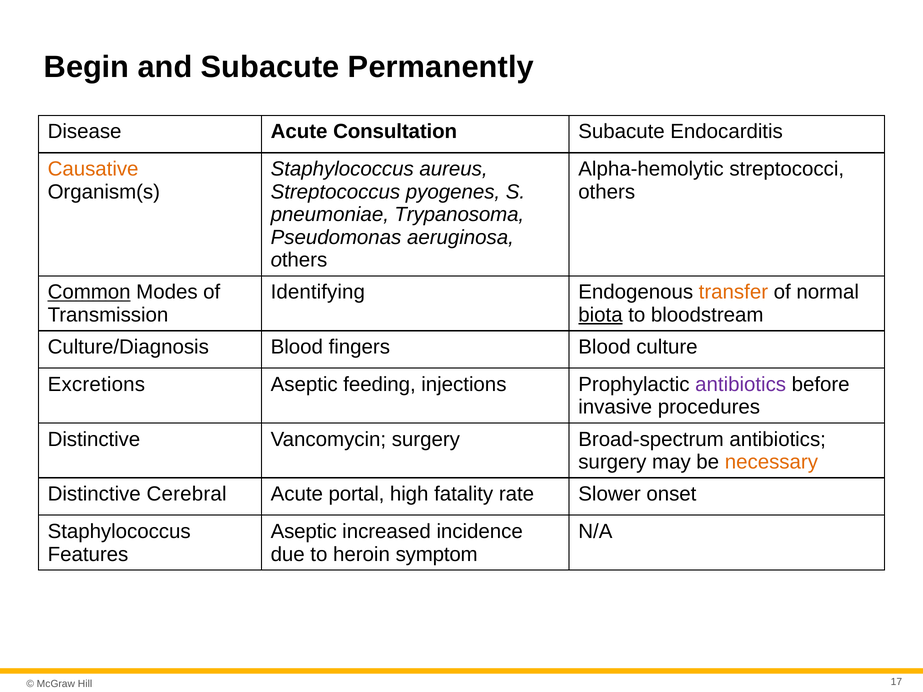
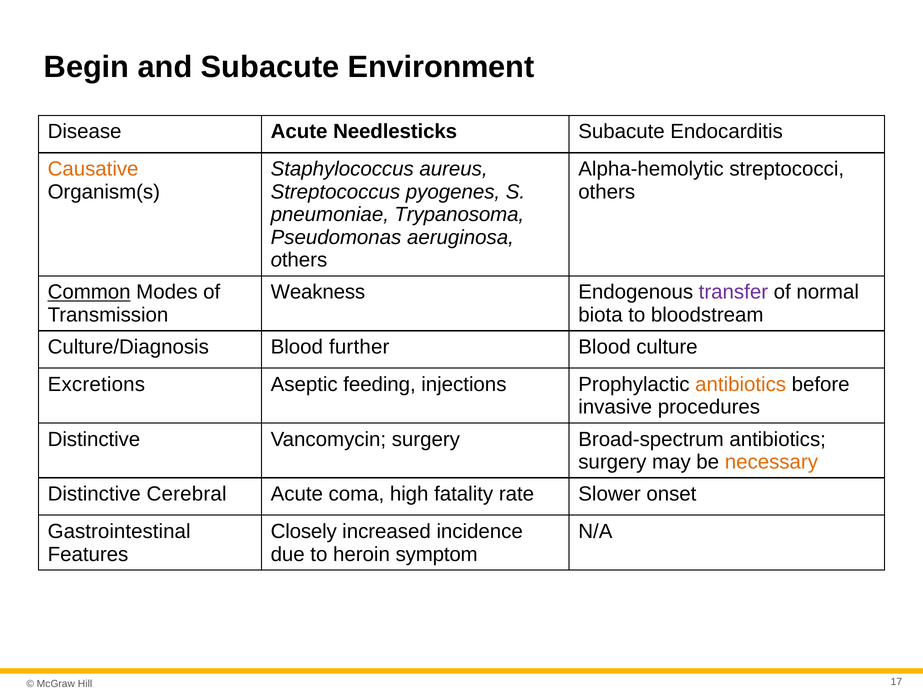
Permanently: Permanently -> Environment
Consultation: Consultation -> Needlesticks
Identifying: Identifying -> Weakness
transfer colour: orange -> purple
biota underline: present -> none
fingers: fingers -> further
antibiotics at (741, 385) colour: purple -> orange
portal: portal -> coma
Staphylococcus at (119, 532): Staphylococcus -> Gastrointestinal
Aseptic at (304, 532): Aseptic -> Closely
